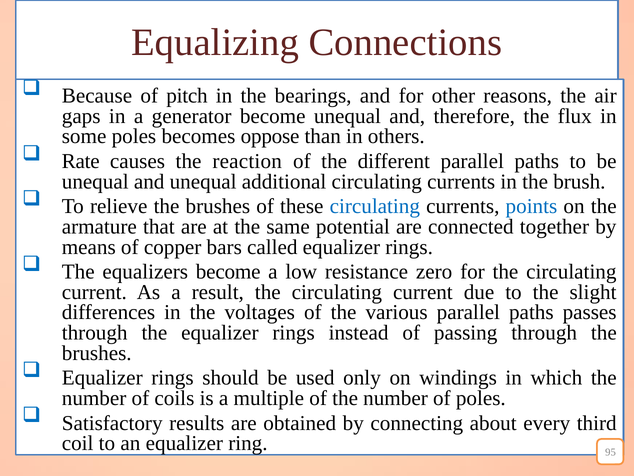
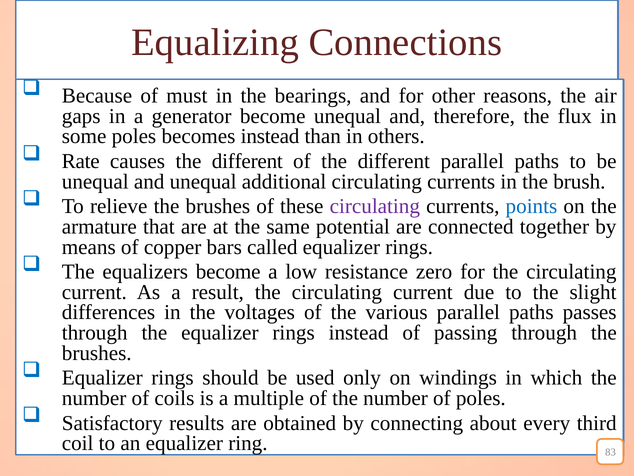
pitch: pitch -> must
becomes oppose: oppose -> instead
causes the reaction: reaction -> different
circulating at (375, 206) colour: blue -> purple
95: 95 -> 83
